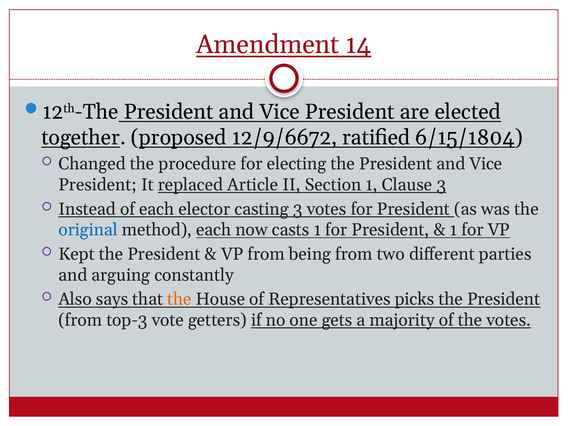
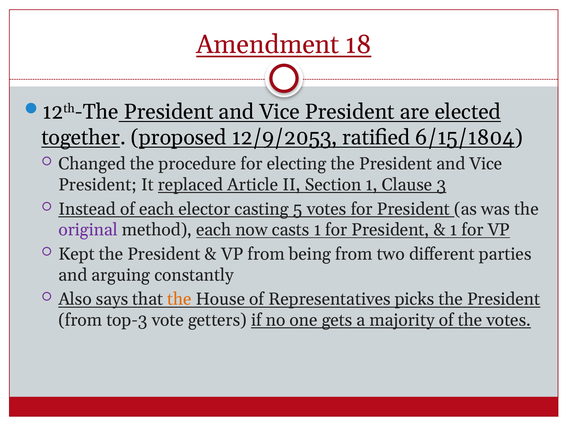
14: 14 -> 18
12/9/6672: 12/9/6672 -> 12/9/2053
casting 3: 3 -> 5
original colour: blue -> purple
